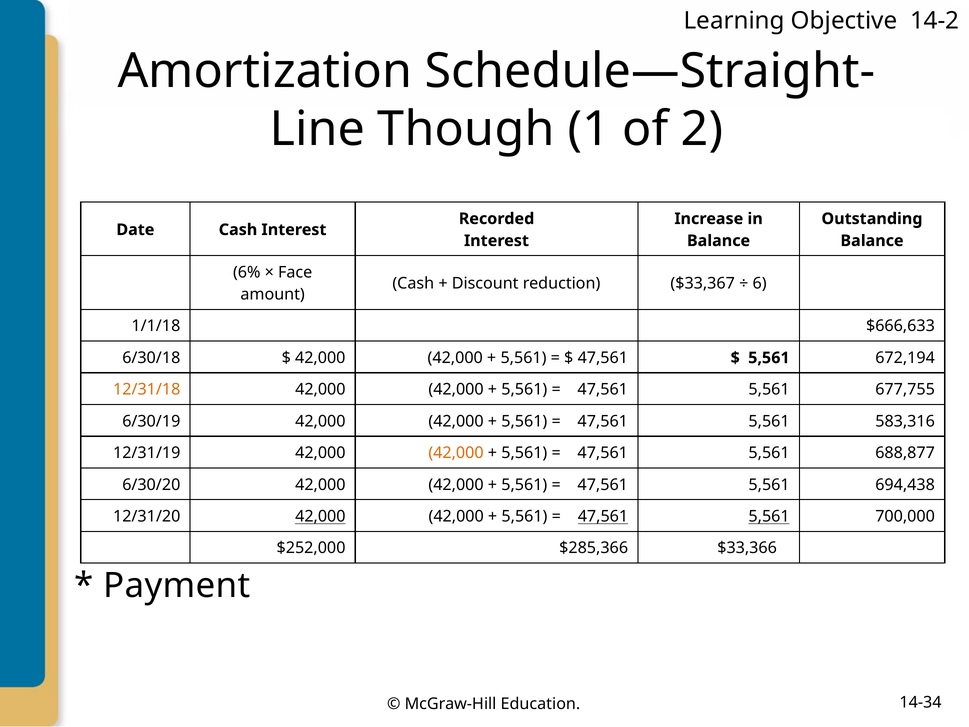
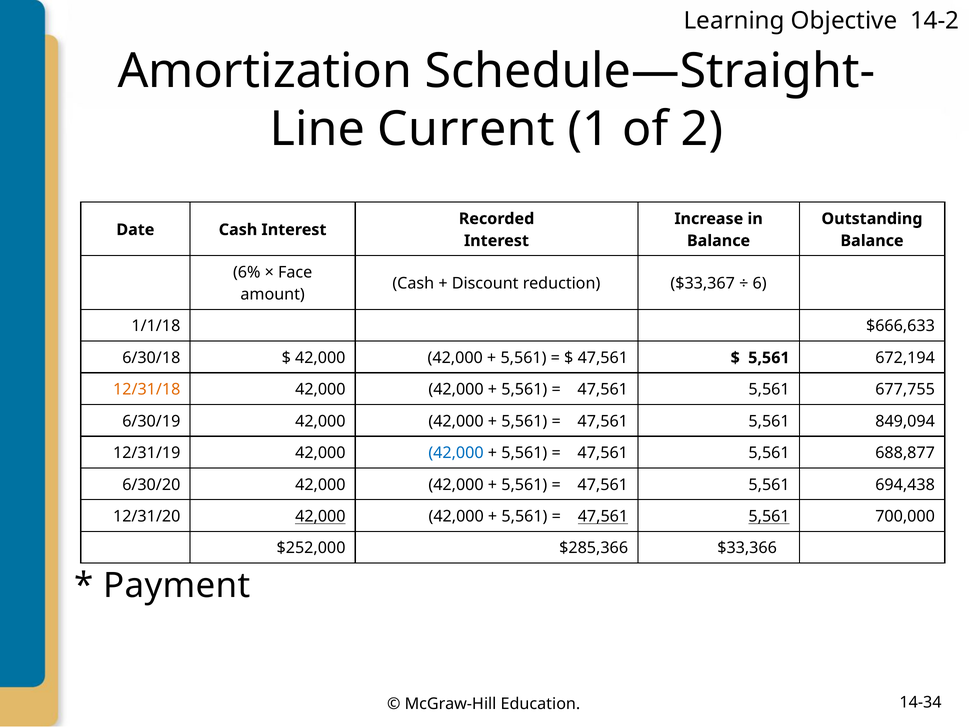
Though: Though -> Current
583,316: 583,316 -> 849,094
42,000 at (456, 453) colour: orange -> blue
